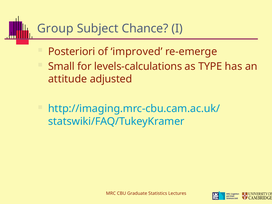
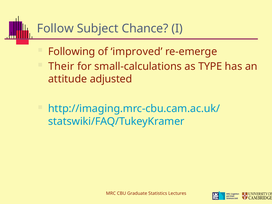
Group: Group -> Follow
Posteriori: Posteriori -> Following
Small: Small -> Their
levels-calculations: levels-calculations -> small-calculations
